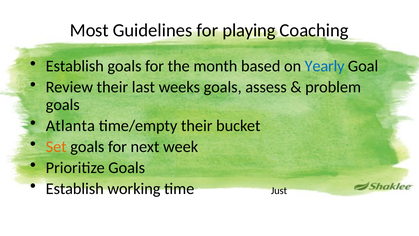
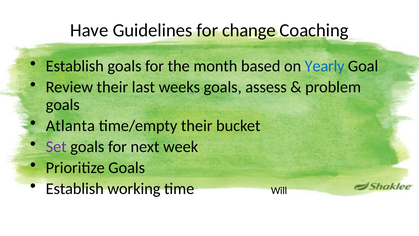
Most: Most -> Have
playing: playing -> change
Set colour: orange -> purple
Just: Just -> Will
